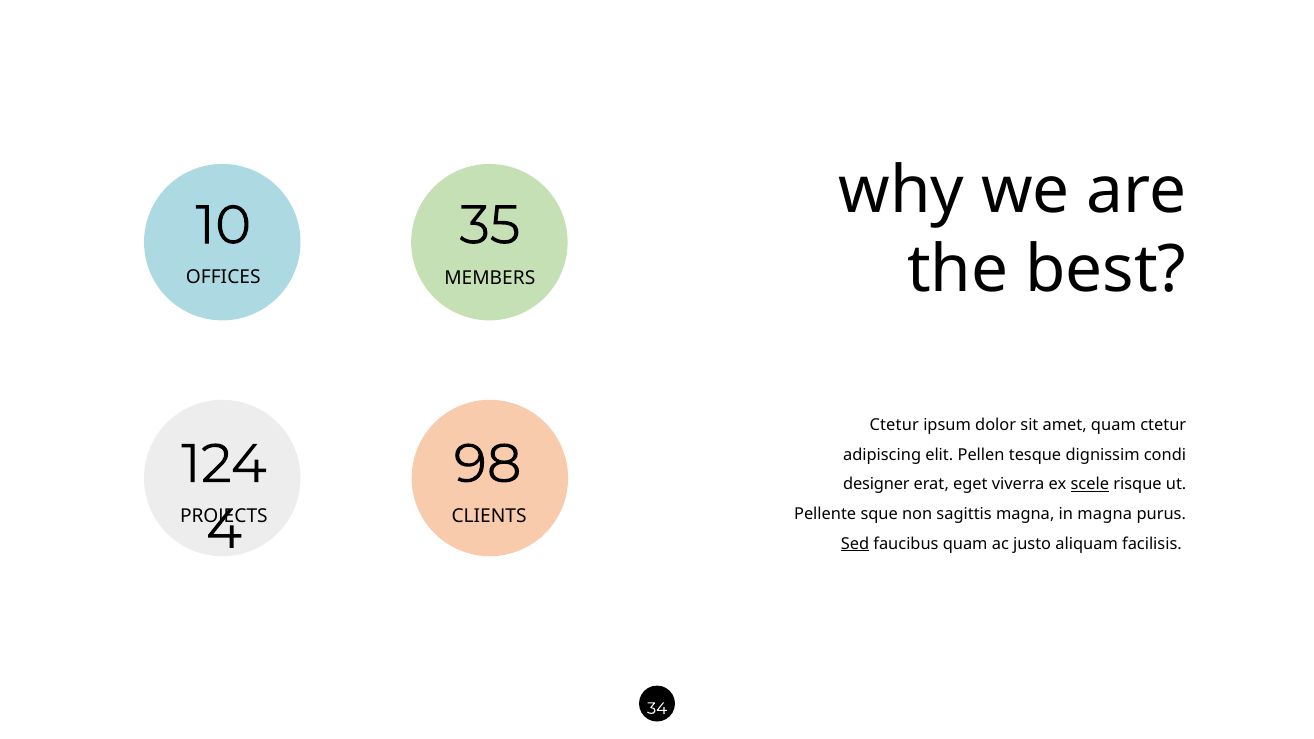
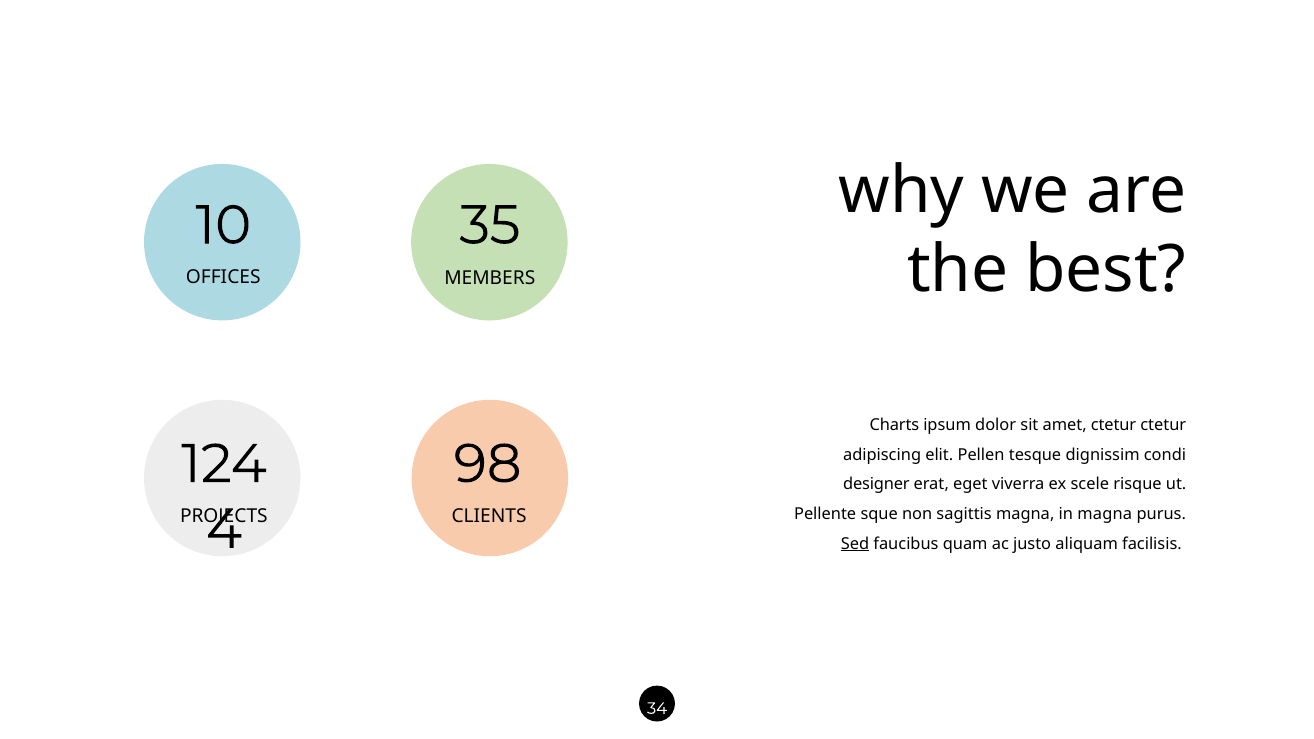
Ctetur at (894, 426): Ctetur -> Charts
amet quam: quam -> ctetur
scele underline: present -> none
